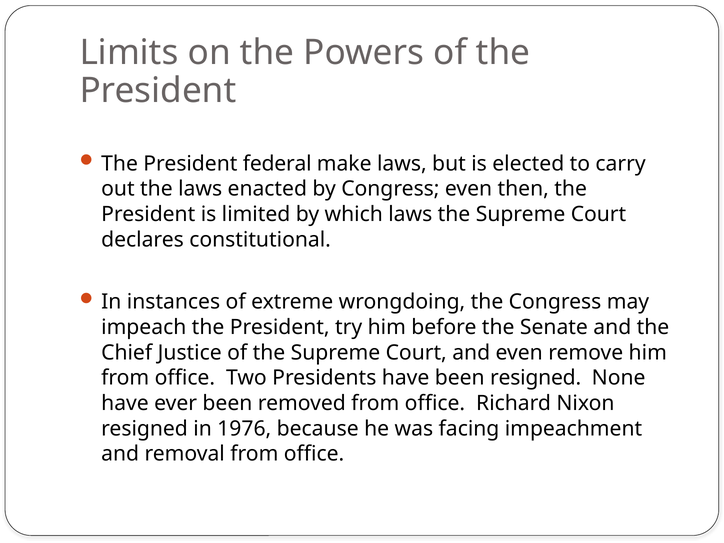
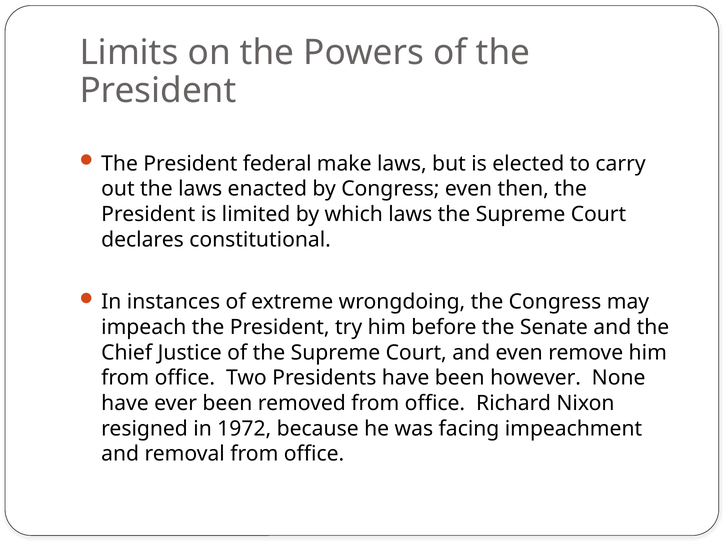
been resigned: resigned -> however
1976: 1976 -> 1972
